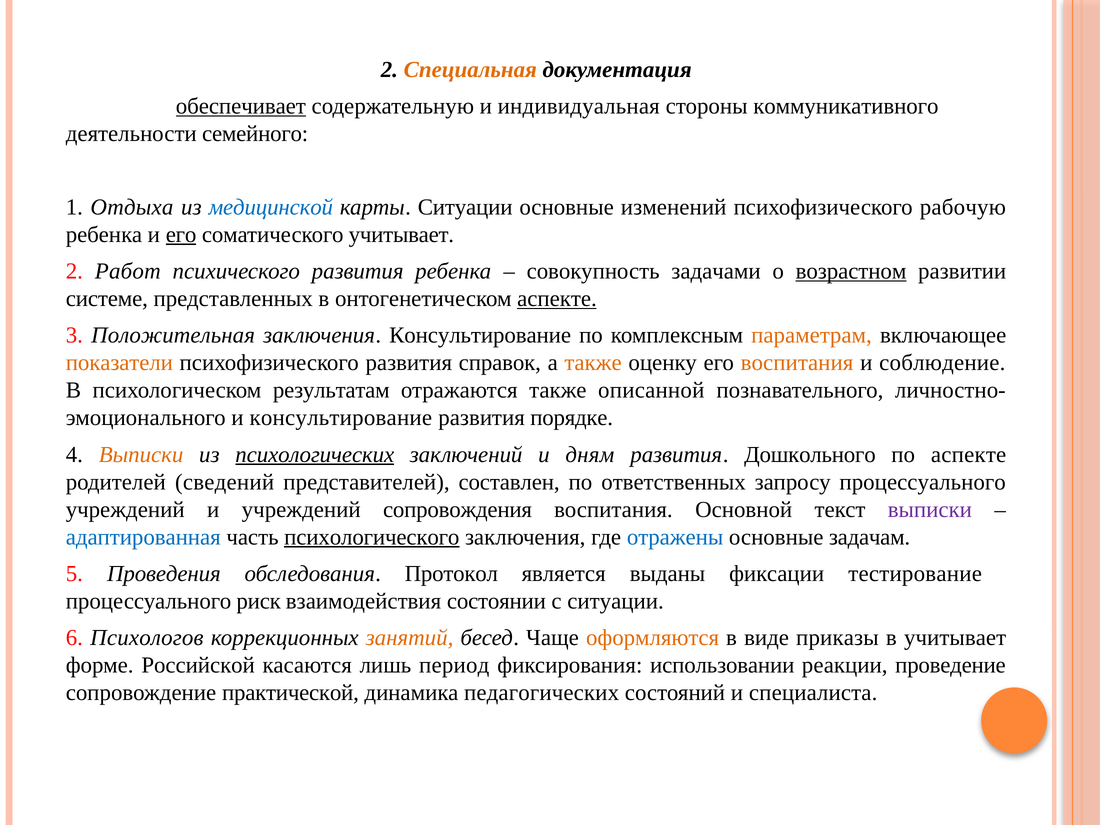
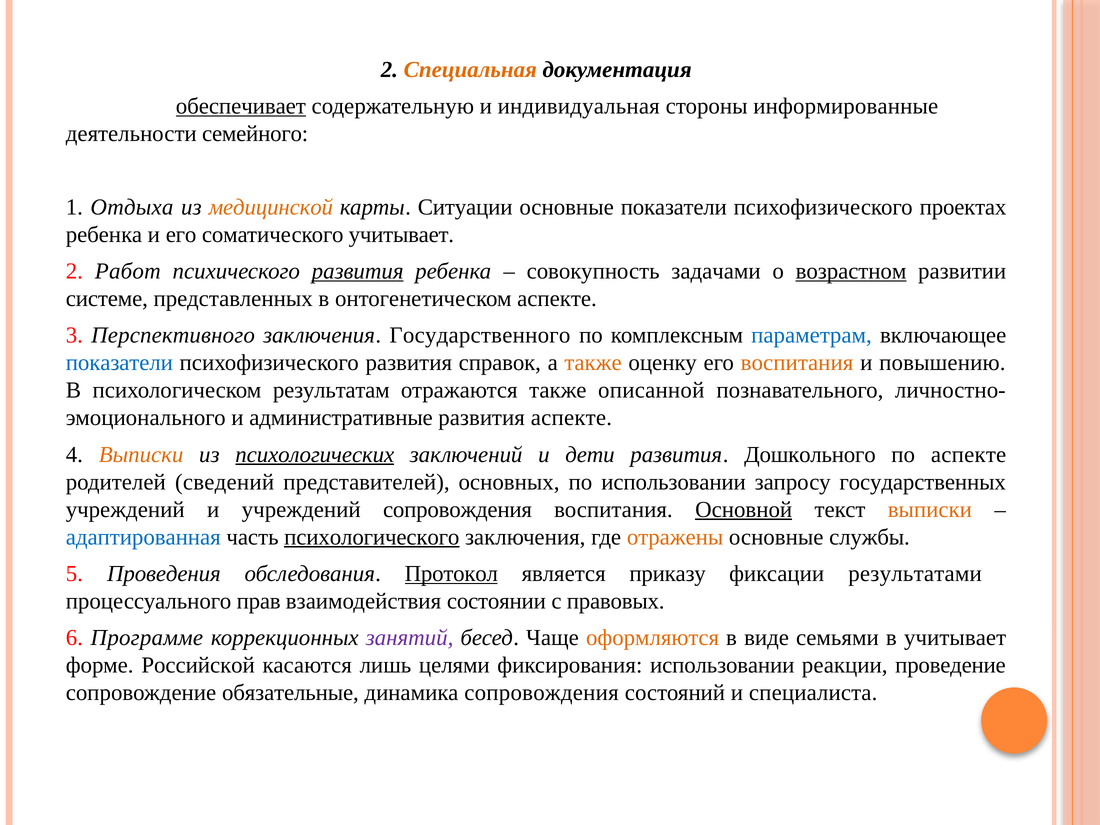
коммуникативного: коммуникативного -> информированные
медицинской colour: blue -> orange
основные изменений: изменений -> показатели
рабочую: рабочую -> проектах
его at (181, 234) underline: present -> none
развития at (358, 271) underline: none -> present
аспекте at (557, 299) underline: present -> none
Положительная: Положительная -> Перспективного
заключения Консультирование: Консультирование -> Государственного
параметрам colour: orange -> blue
показатели at (119, 363) colour: orange -> blue
соблюдение: соблюдение -> повышению
и консультирование: консультирование -> административные
развития порядке: порядке -> аспекте
дням: дням -> дети
составлен: составлен -> основных
по ответственных: ответственных -> использовании
запросу процессуального: процессуального -> государственных
Основной underline: none -> present
выписки at (930, 510) colour: purple -> orange
отражены colour: blue -> orange
задачам: задачам -> службы
Протокол underline: none -> present
выданы: выданы -> приказу
тестирование: тестирование -> результатами
риск: риск -> прав
с ситуации: ситуации -> правовых
Психологов: Психологов -> Программе
занятий colour: orange -> purple
приказы: приказы -> семьями
период: период -> целями
практической: практической -> обязательные
динамика педагогических: педагогических -> сопровождения
